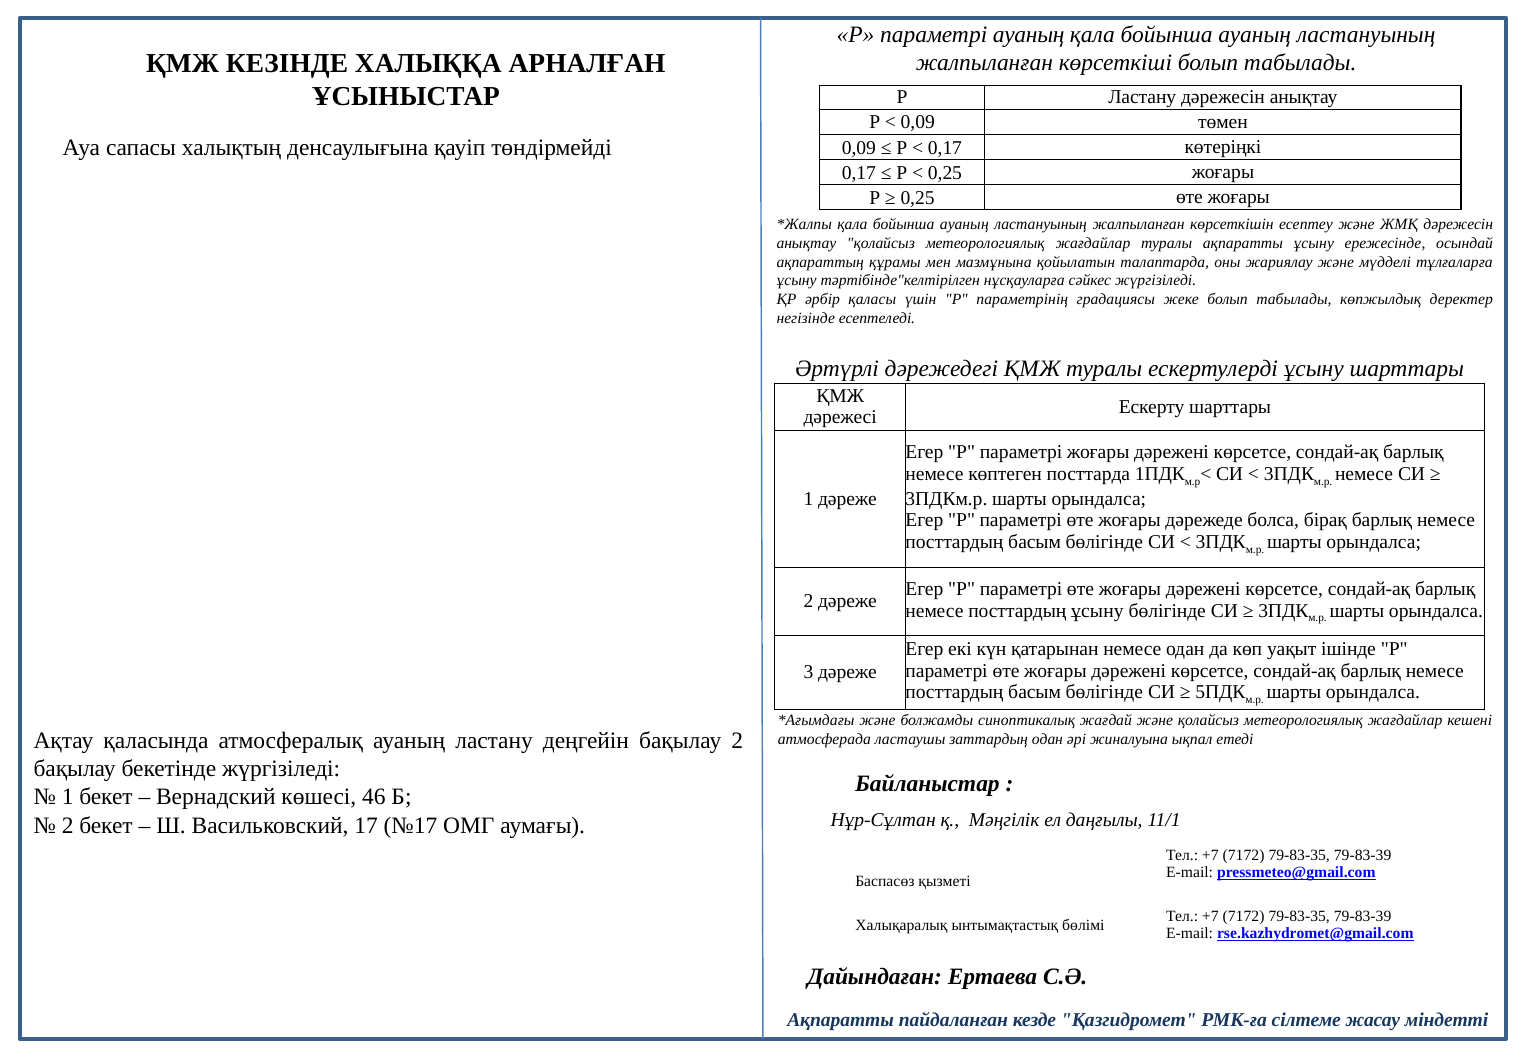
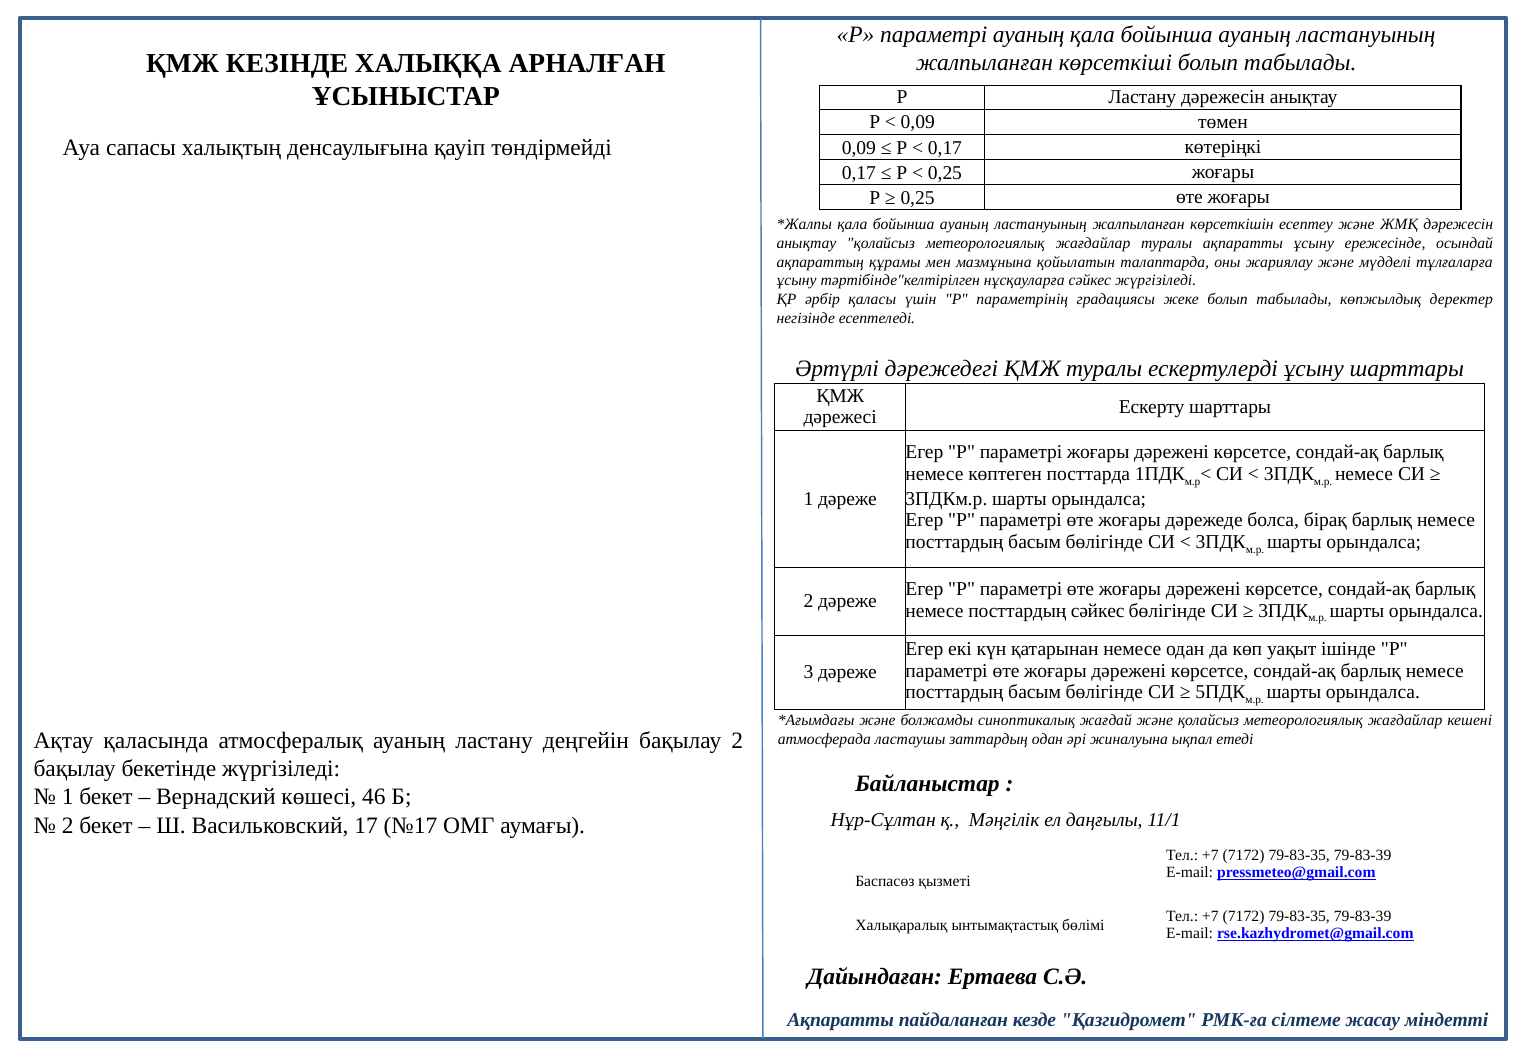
посттардың ұсыну: ұсыну -> сәйкес
